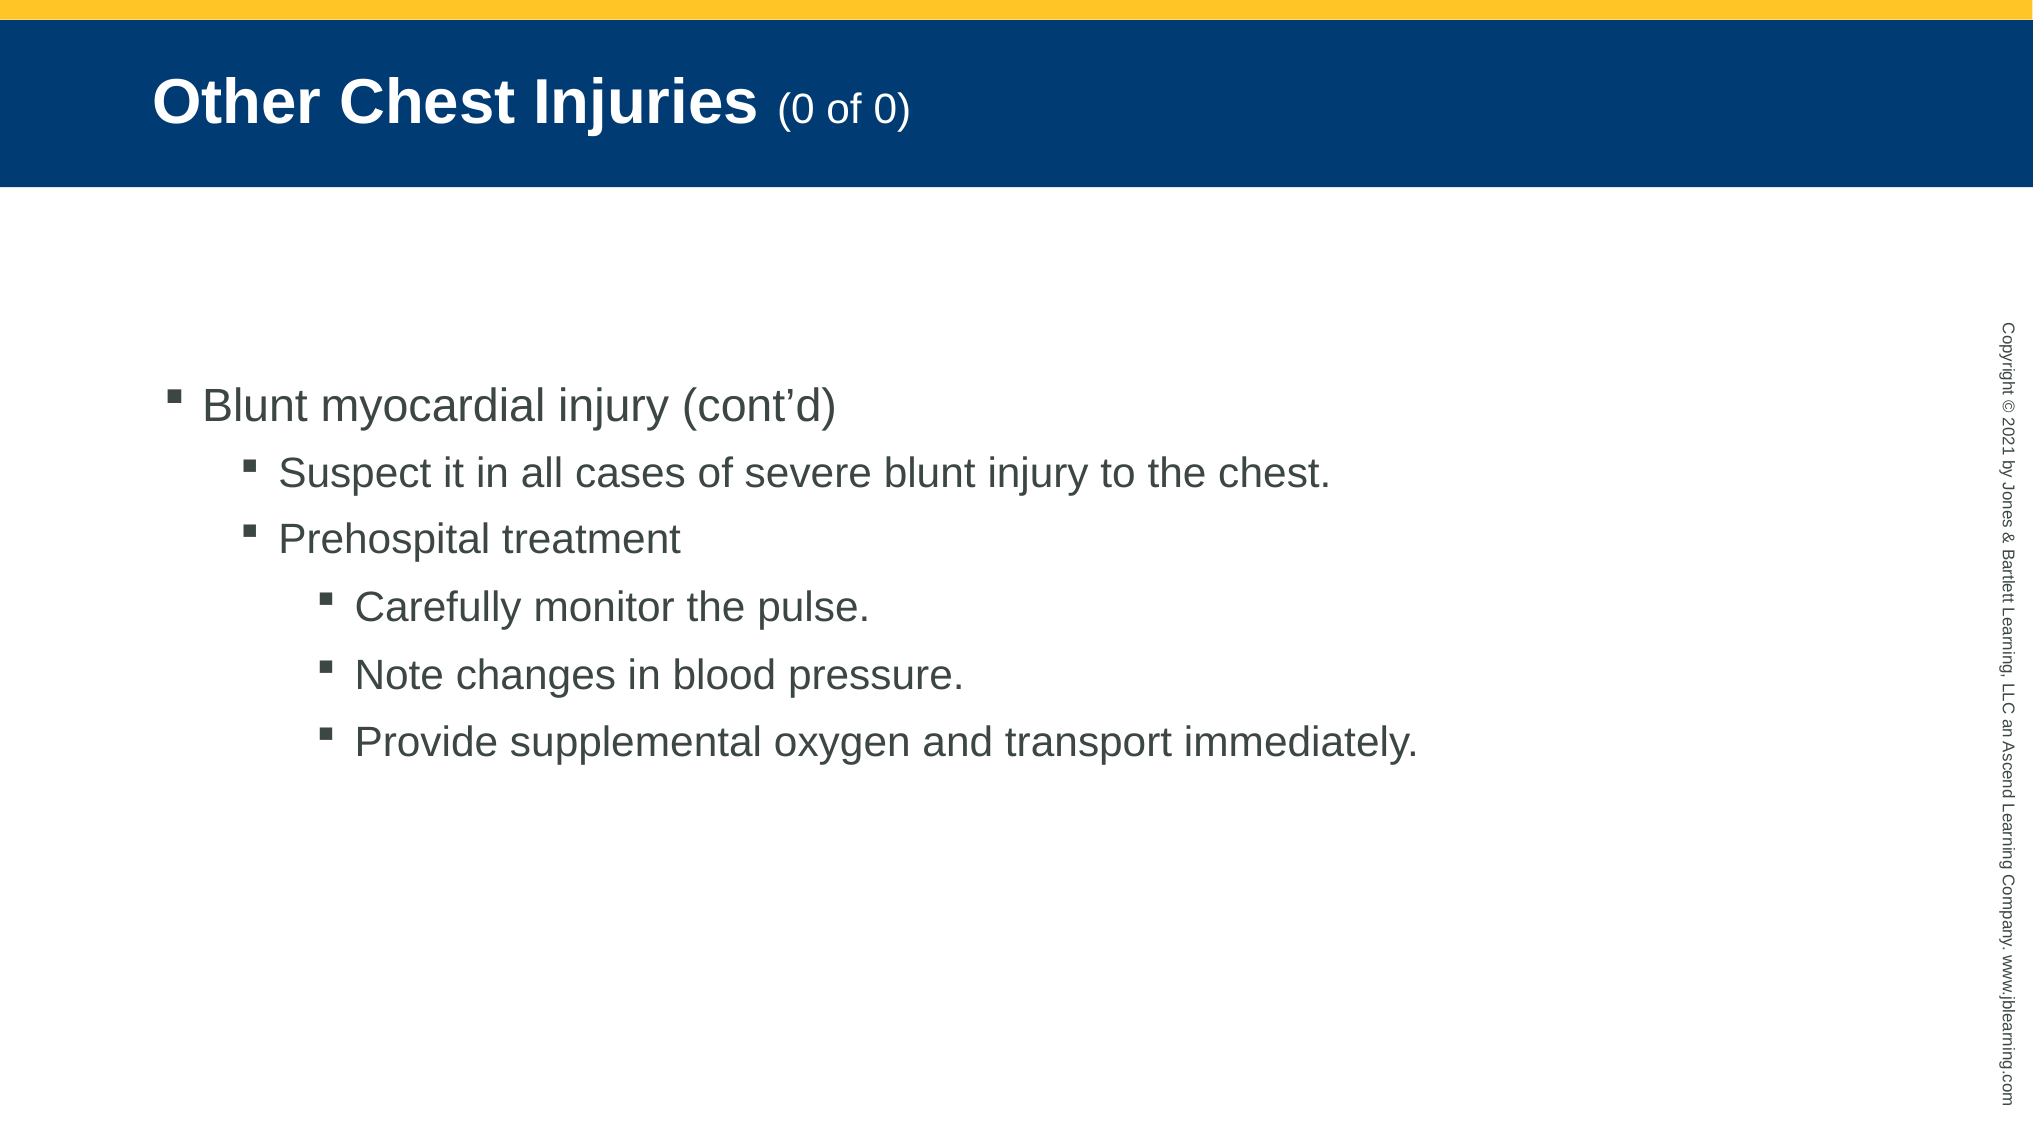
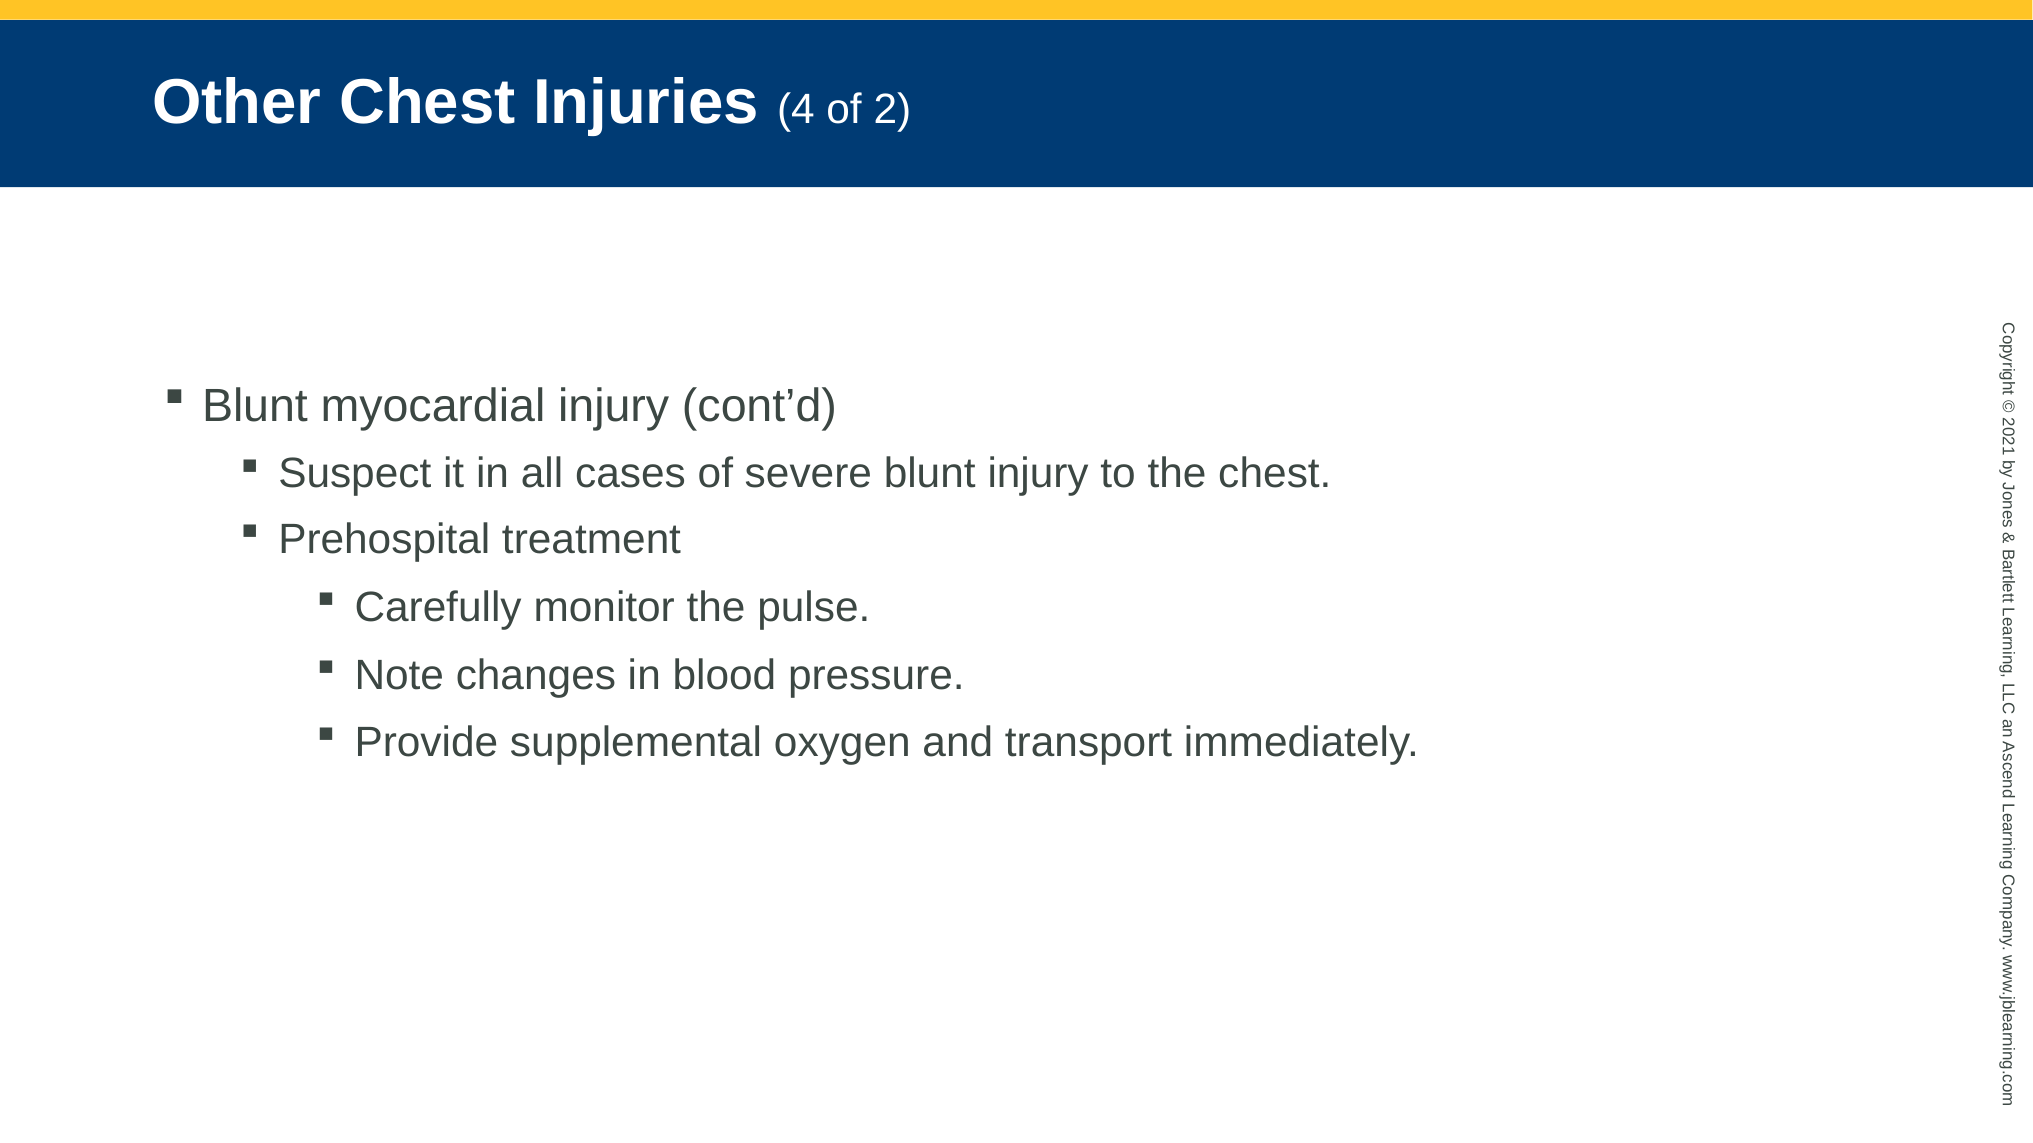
Injuries 0: 0 -> 4
of 0: 0 -> 2
